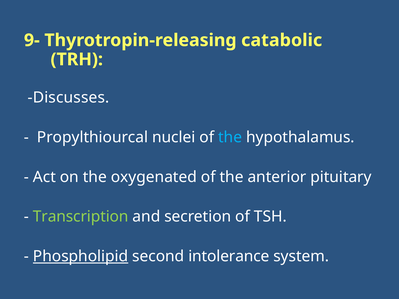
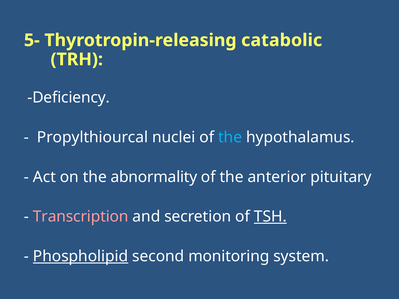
9-: 9- -> 5-
Discusses: Discusses -> Deficiency
oxygenated: oxygenated -> abnormality
Transcription colour: light green -> pink
TSH underline: none -> present
intolerance: intolerance -> monitoring
